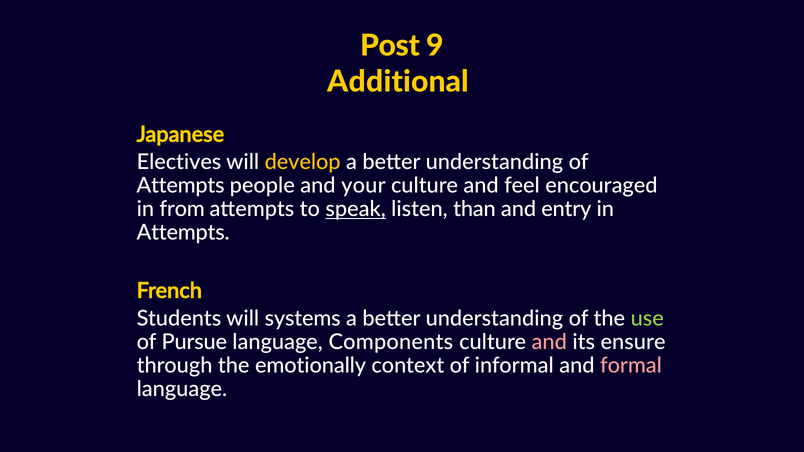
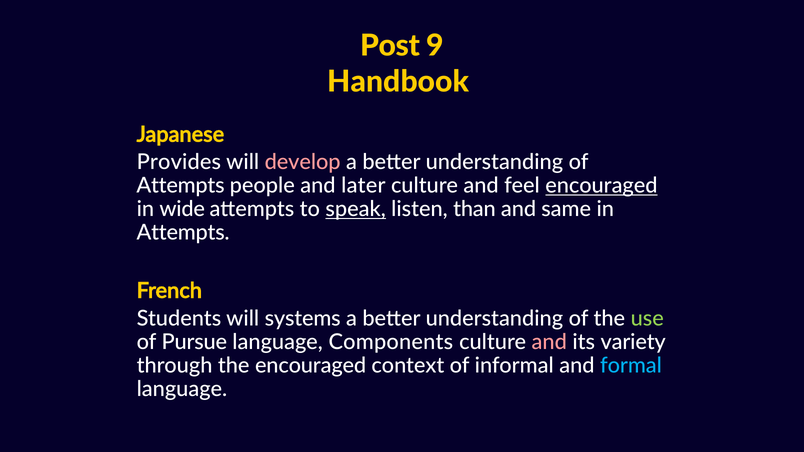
Additional: Additional -> Handbook
Electives: Electives -> Provides
develop colour: yellow -> pink
your: your -> later
encouraged at (601, 186) underline: none -> present
from: from -> wide
entry: entry -> same
ensure: ensure -> variety
the emotionally: emotionally -> encouraged
formal colour: pink -> light blue
